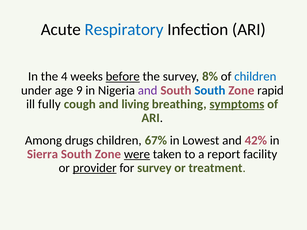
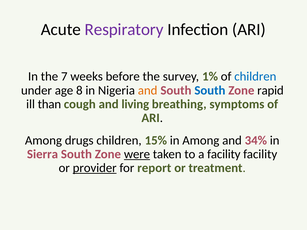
Respiratory colour: blue -> purple
4: 4 -> 7
before underline: present -> none
8%: 8% -> 1%
9: 9 -> 8
and at (148, 90) colour: purple -> orange
fully: fully -> than
symptoms underline: present -> none
67%: 67% -> 15%
in Lowest: Lowest -> Among
42%: 42% -> 34%
a report: report -> facility
for survey: survey -> report
